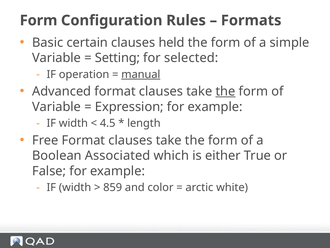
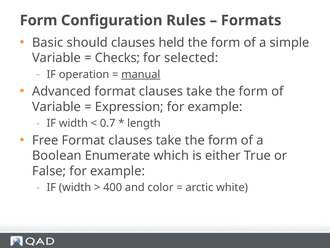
certain: certain -> should
Setting: Setting -> Checks
the at (225, 91) underline: present -> none
4.5: 4.5 -> 0.7
Associated: Associated -> Enumerate
859: 859 -> 400
